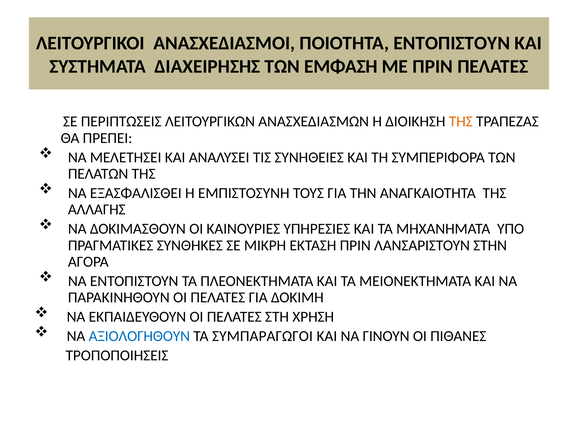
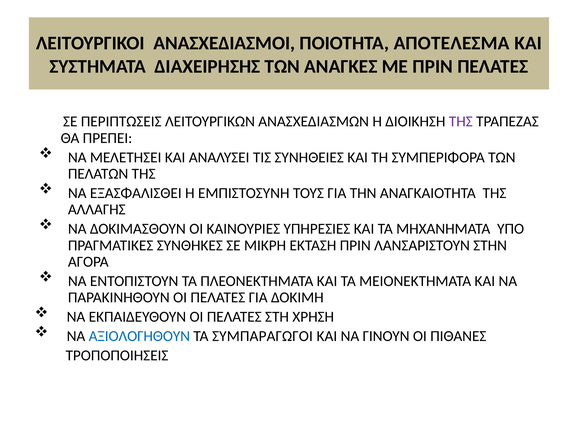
ΠΟΙΟΤΗΤΑ ΕΝΤΟΠΙΣΤΟΥΝ: ΕΝΤΟΠΙΣΤΟΥΝ -> ΑΠΟΤΕΛΕΣΜΑ
ΕΜΦΑΣΗ: ΕΜΦΑΣΗ -> ΑΝΑΓΚΕΣ
ΤΗΣ at (461, 122) colour: orange -> purple
